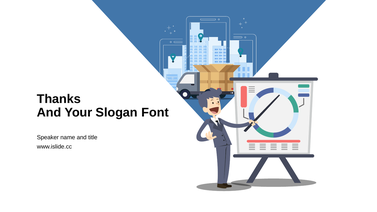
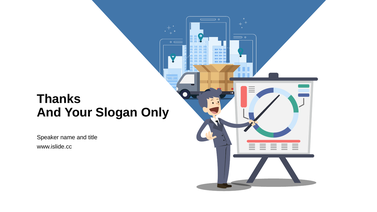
Font: Font -> Only
